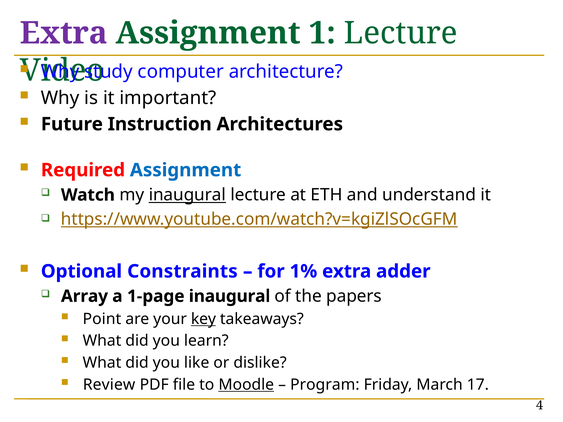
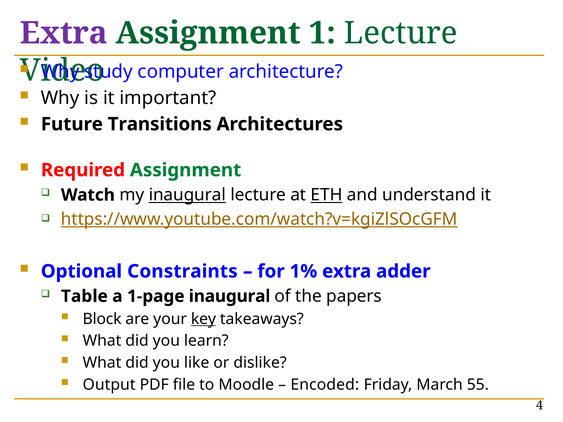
Instruction: Instruction -> Transitions
Assignment at (186, 170) colour: blue -> green
ETH underline: none -> present
Array: Array -> Table
Point: Point -> Block
Review: Review -> Output
Moodle underline: present -> none
Program: Program -> Encoded
17: 17 -> 55
